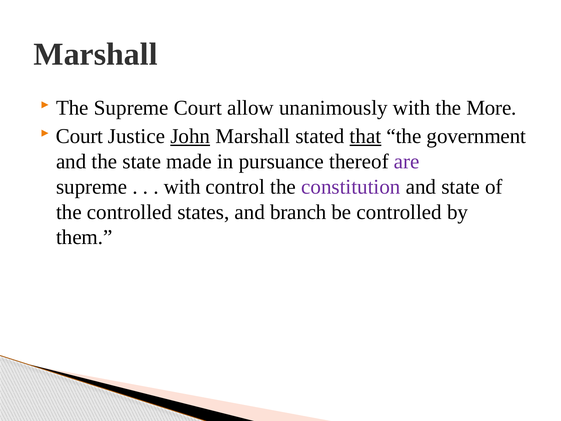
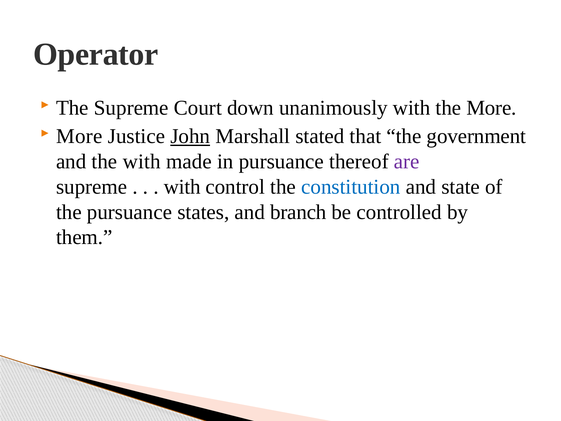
Marshall at (96, 54): Marshall -> Operator
allow: allow -> down
Court at (79, 136): Court -> More
that underline: present -> none
the state: state -> with
constitution colour: purple -> blue
the controlled: controlled -> pursuance
